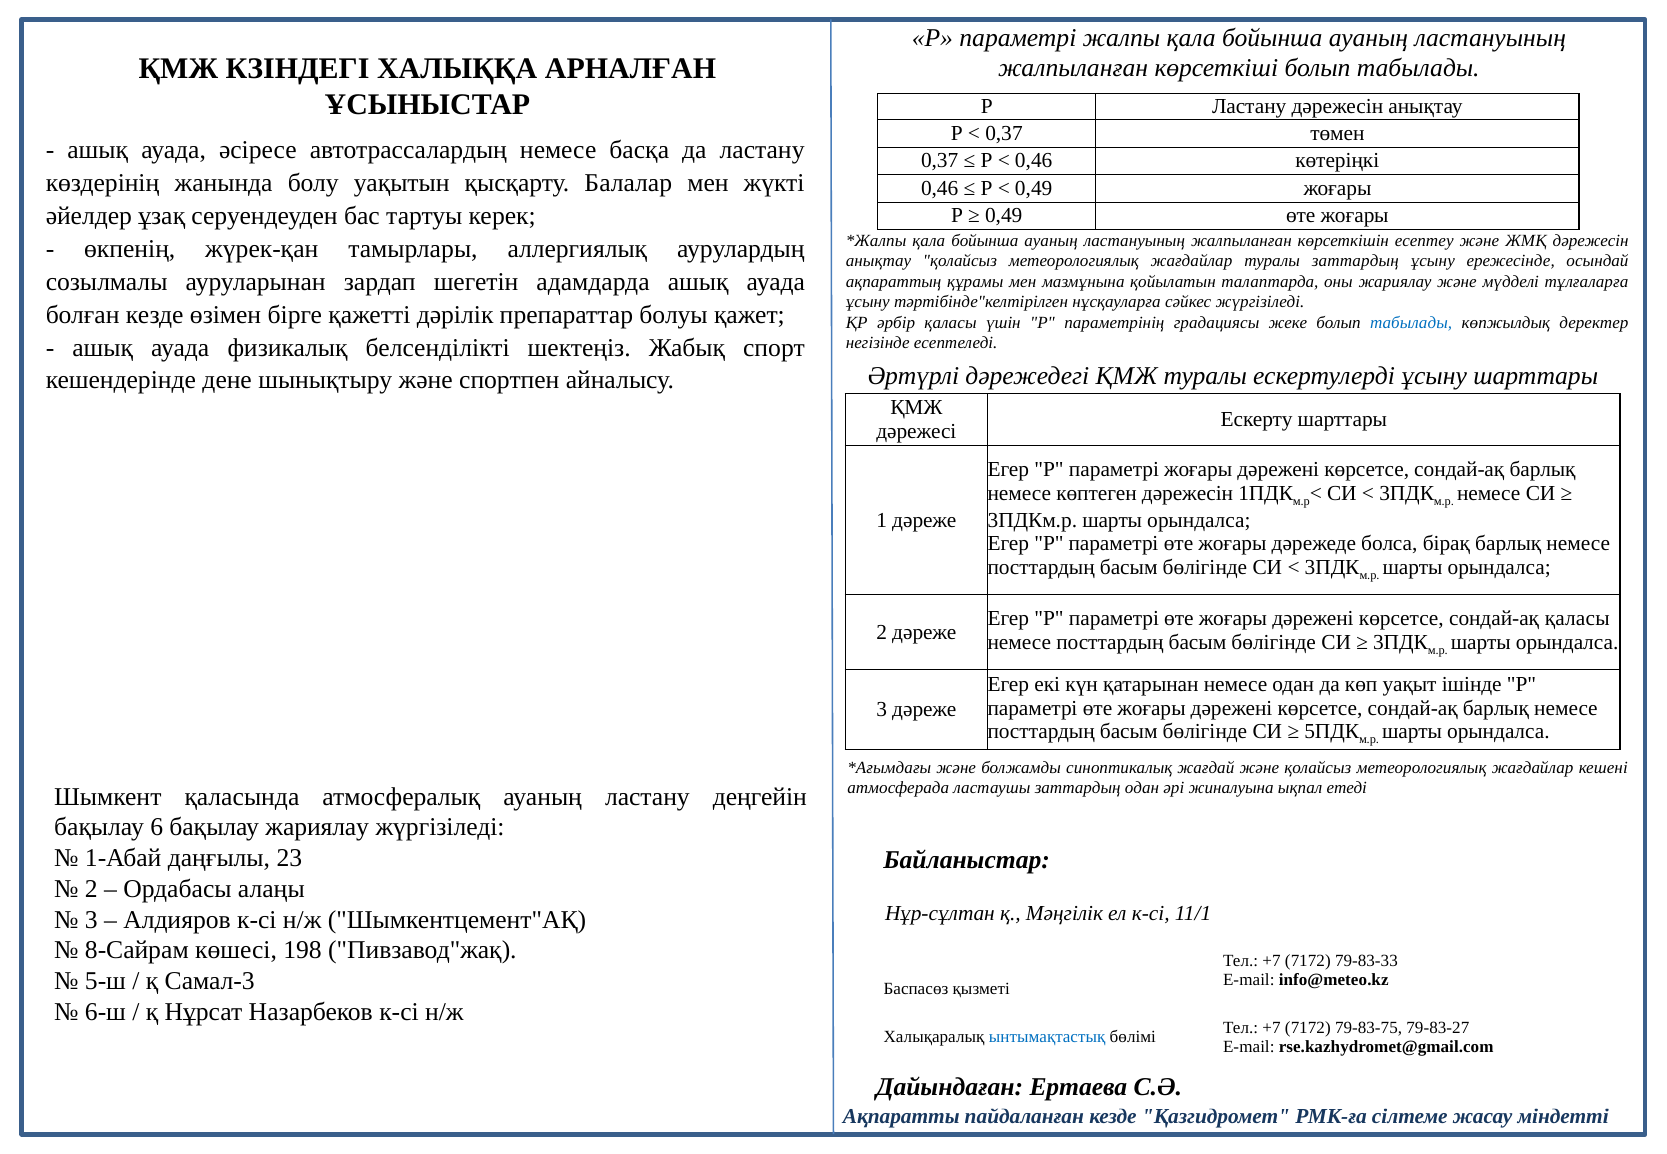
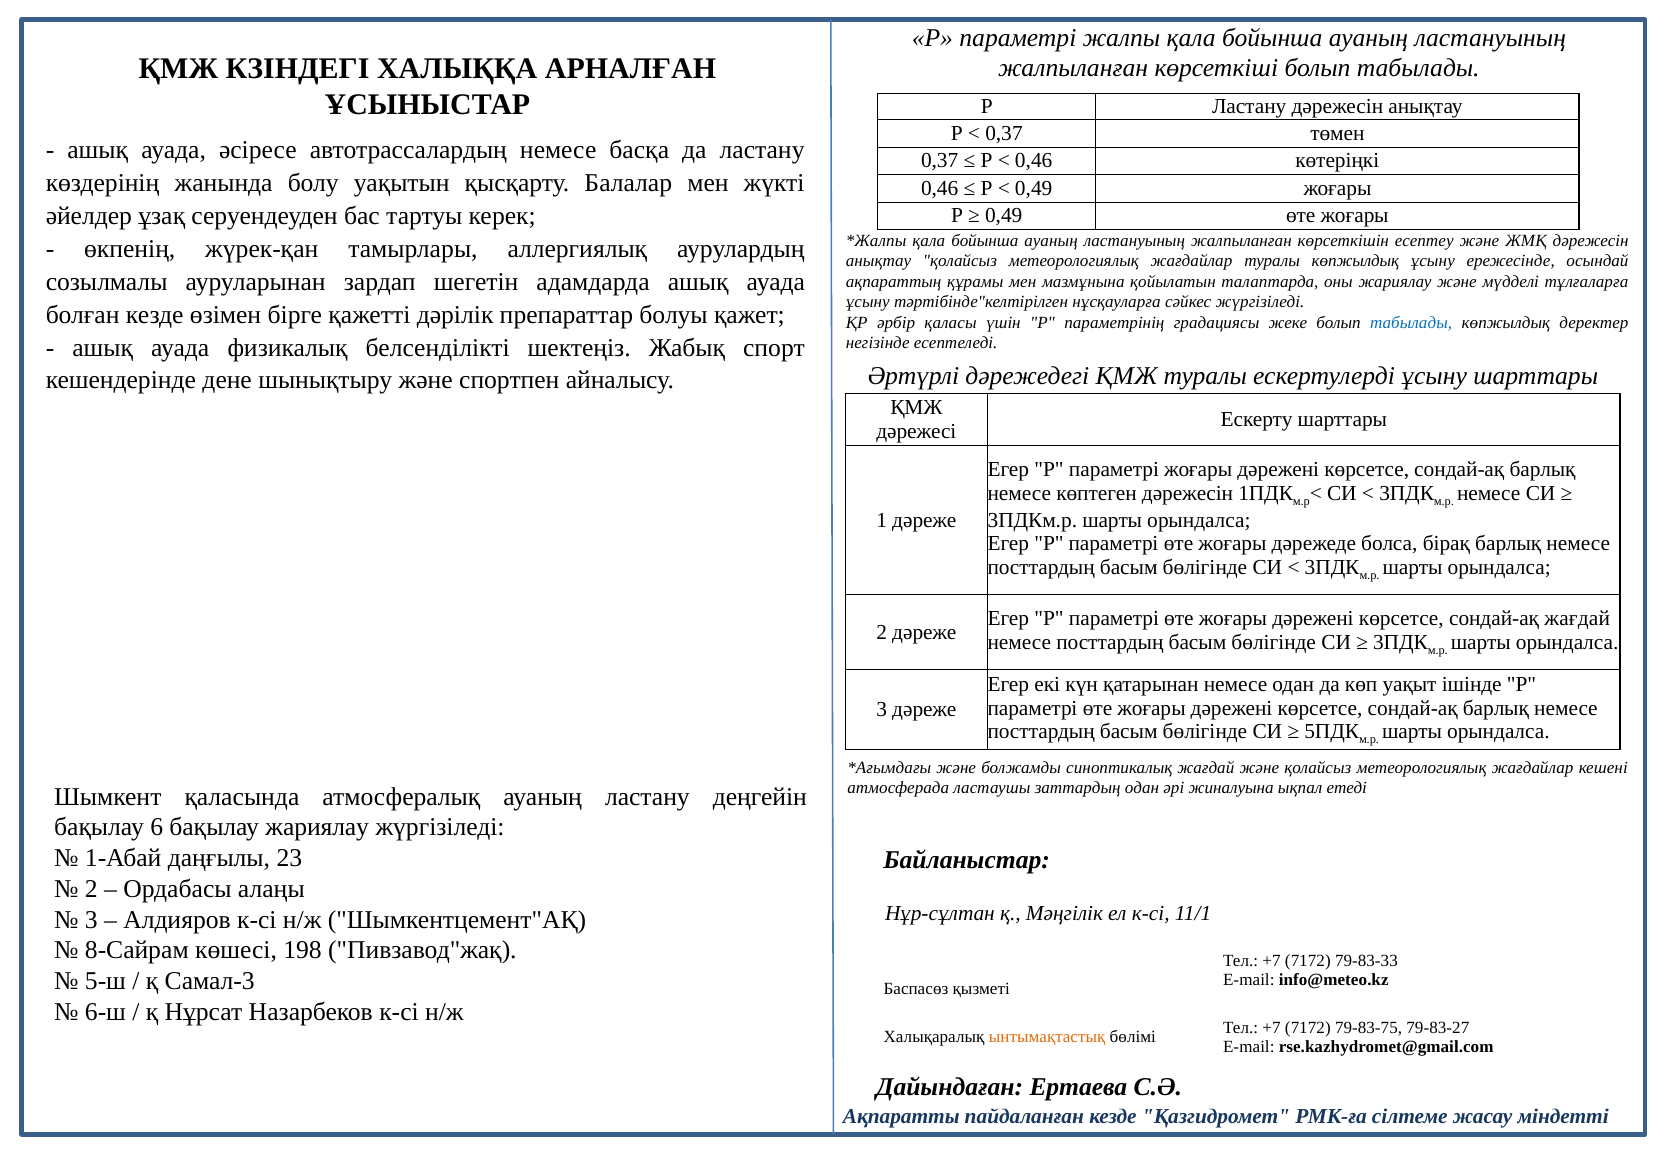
туралы заттардың: заттардың -> көпжылдық
сондай-ақ қаласы: қаласы -> жағдай
ынтымақтастық colour: blue -> orange
